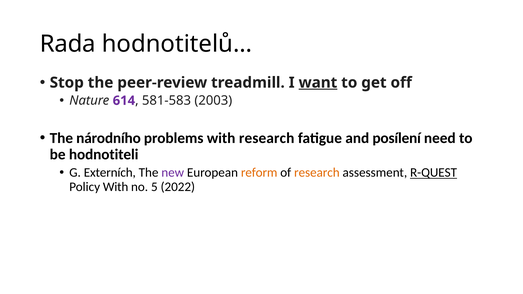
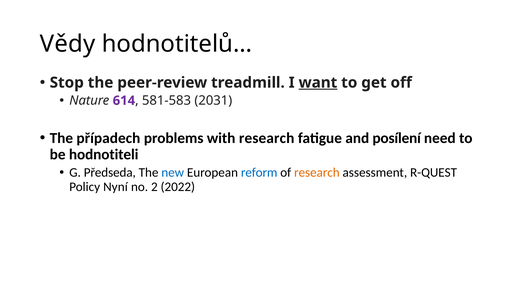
Rada: Rada -> Vědy
2003: 2003 -> 2031
národního: národního -> případech
Externích: Externích -> Předseda
new colour: purple -> blue
reform colour: orange -> blue
R-QUEST underline: present -> none
Policy With: With -> Nyní
5: 5 -> 2
